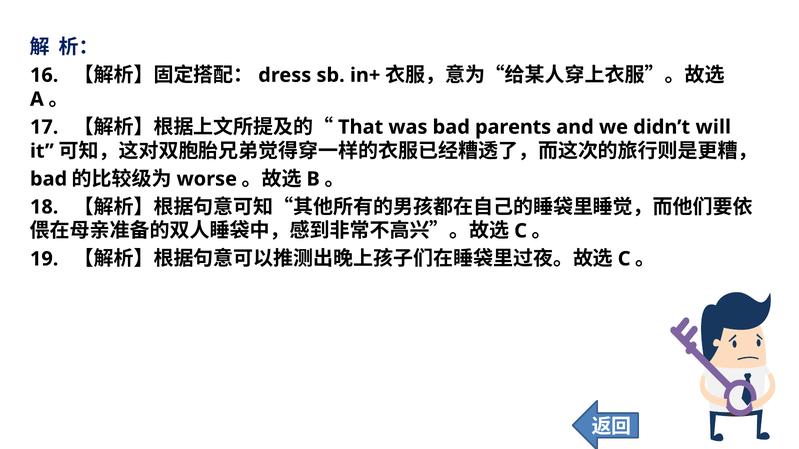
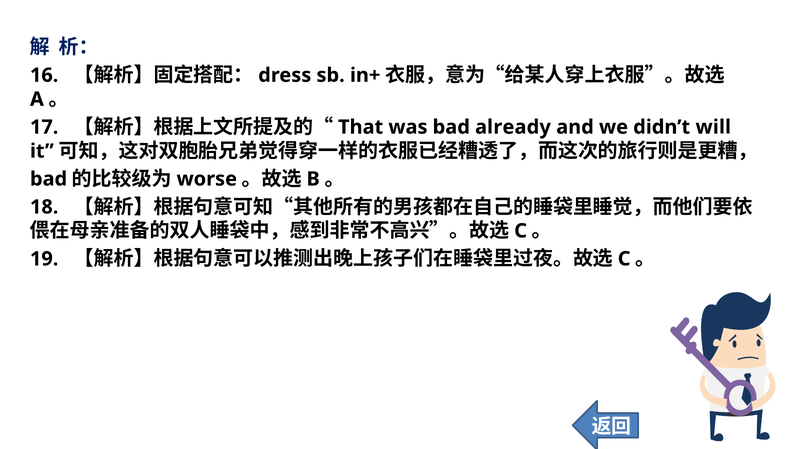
parents: parents -> already
